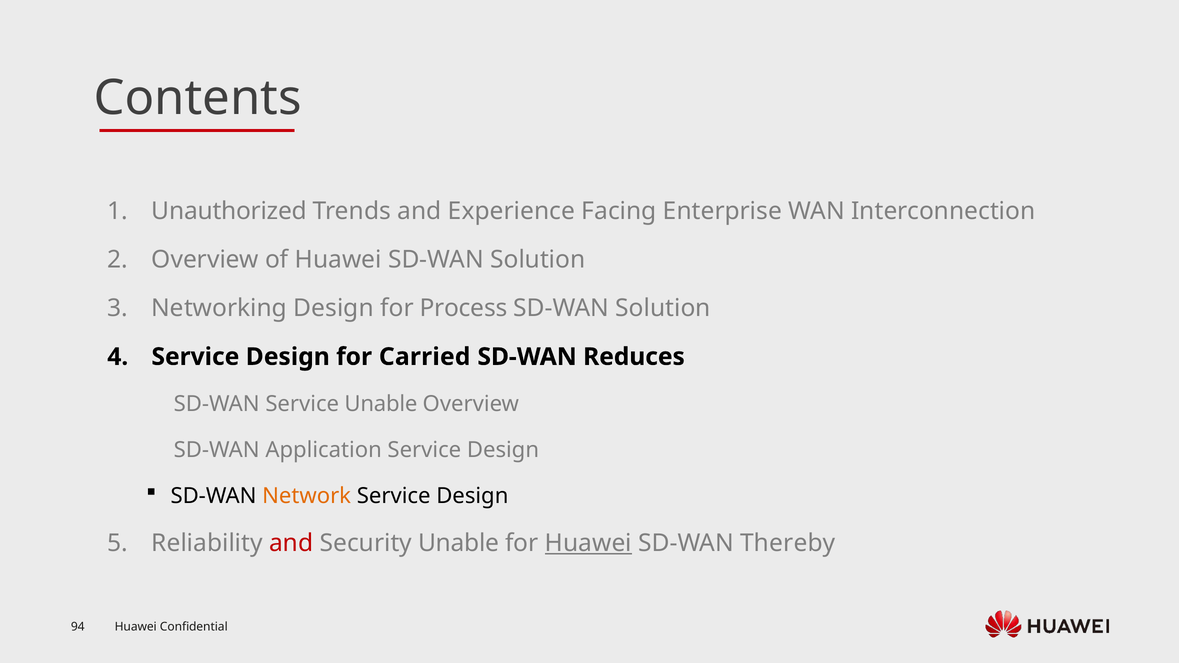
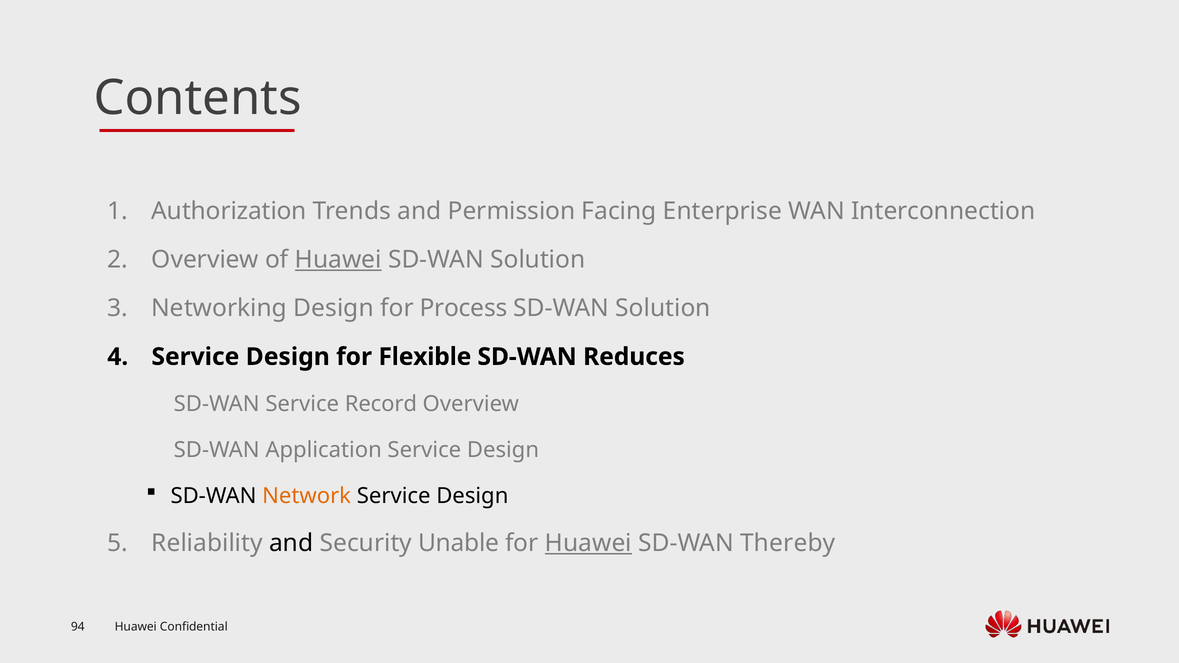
Unauthorized: Unauthorized -> Authorization
Experience: Experience -> Permission
Huawei at (338, 260) underline: none -> present
Carried: Carried -> Flexible
Service Unable: Unable -> Record
and at (291, 543) colour: red -> black
